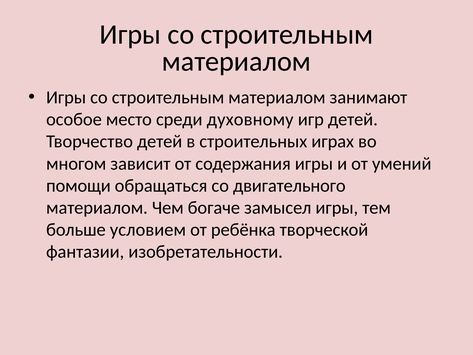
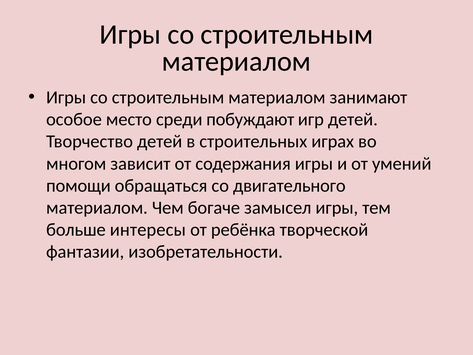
духовному: духовному -> побуждают
условием: условием -> интересы
